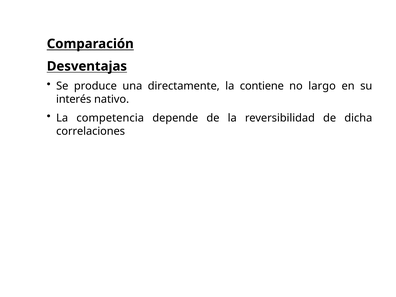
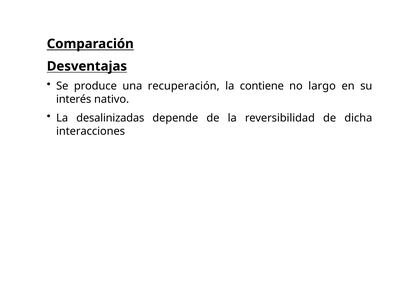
directamente: directamente -> recuperación
competencia: competencia -> desalinizadas
correlaciones: correlaciones -> interacciones
